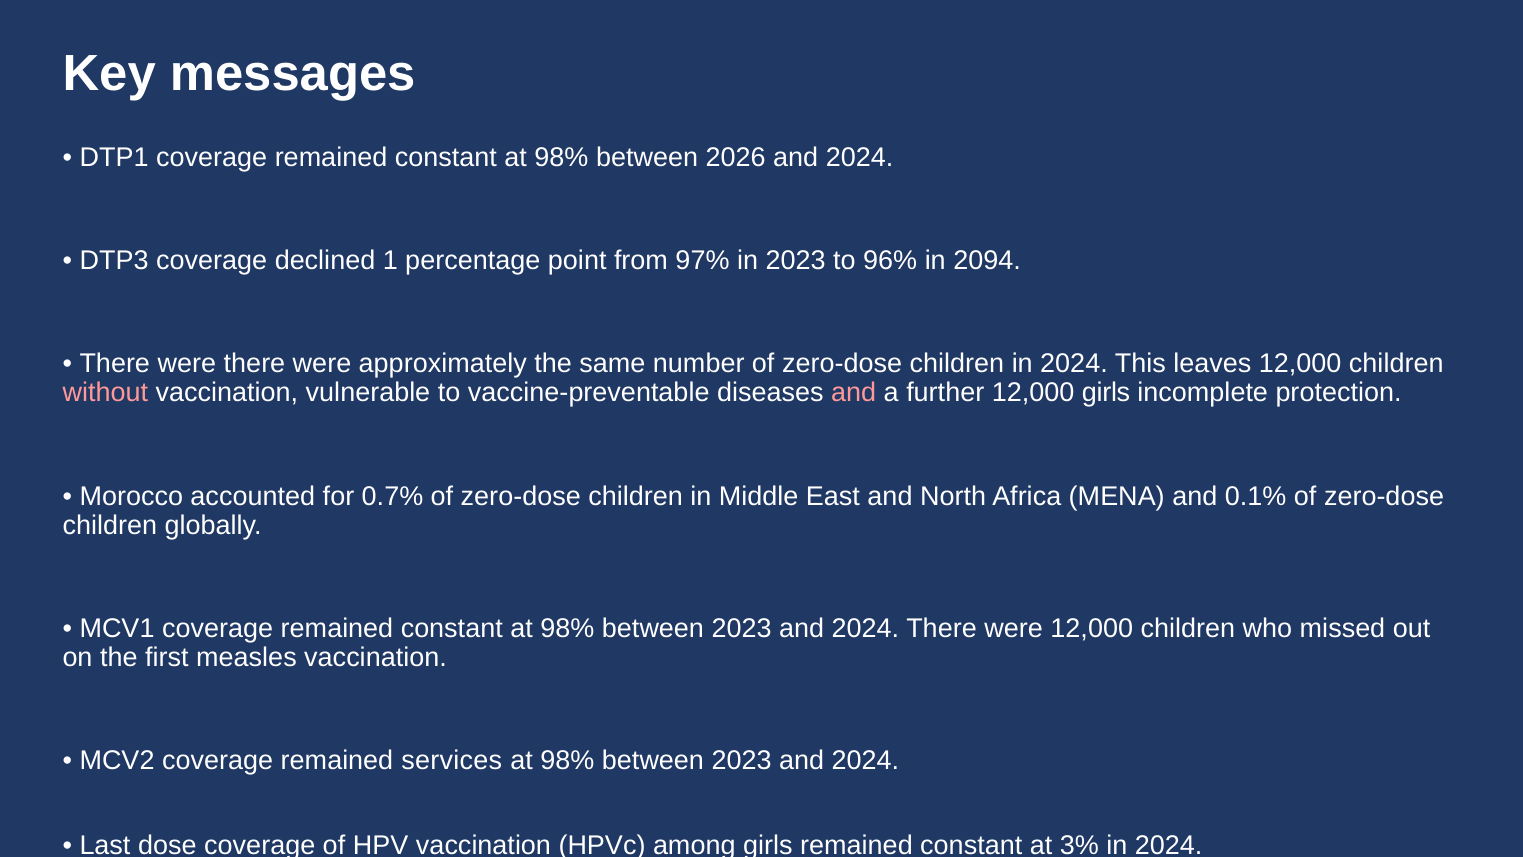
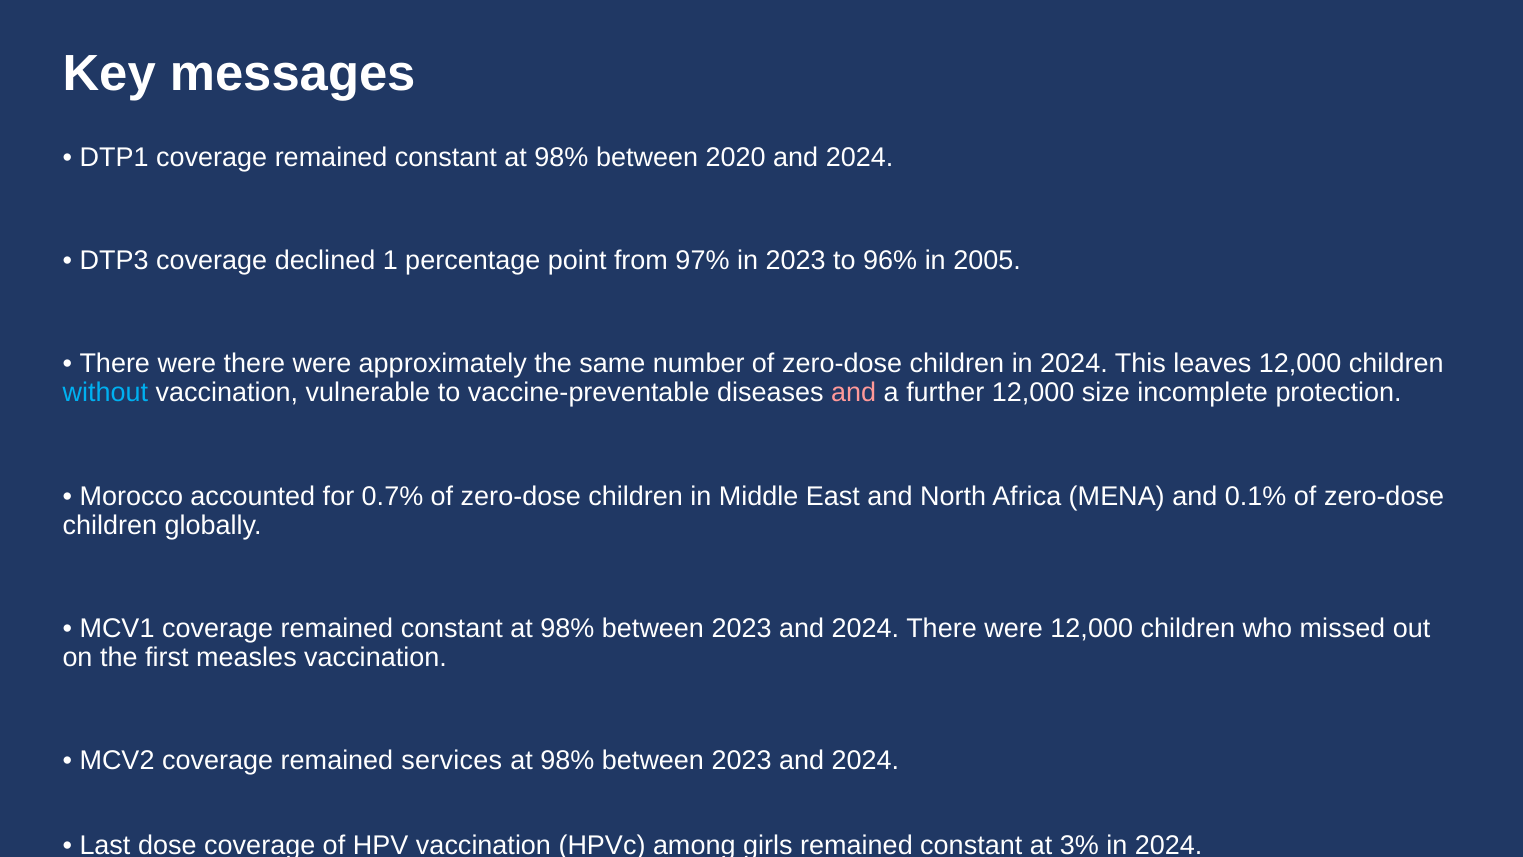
2026: 2026 -> 2020
2094: 2094 -> 2005
without colour: pink -> light blue
12,000 girls: girls -> size
